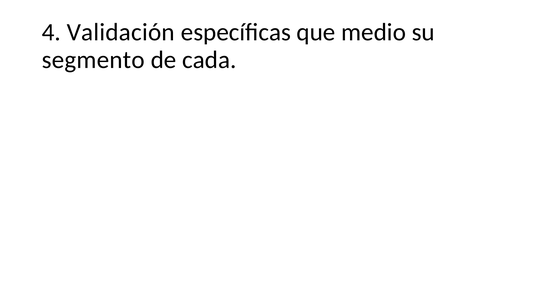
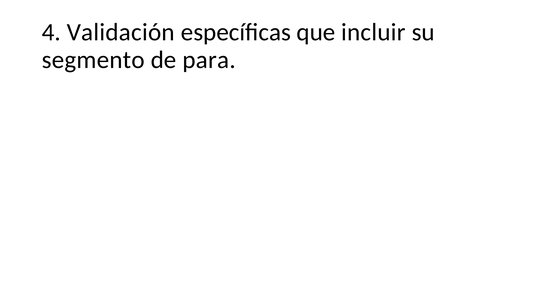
medio: medio -> incluir
cada: cada -> para
